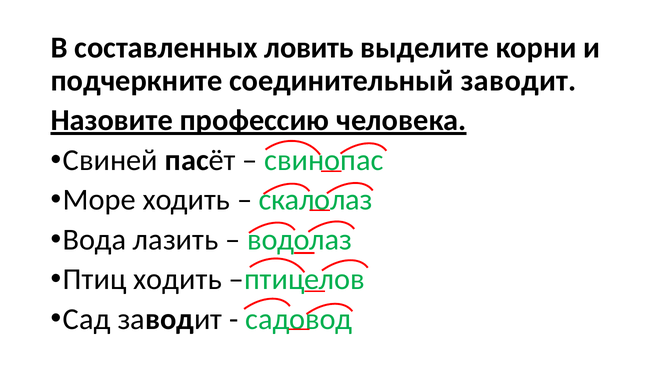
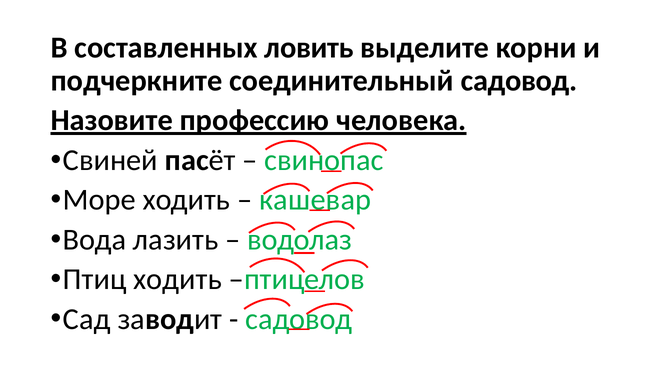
соединительный заводит: заводит -> садовод
скалолаз: скалолаз -> кашевар
